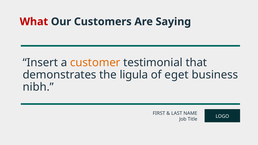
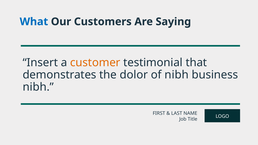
What colour: red -> blue
ligula: ligula -> dolor
of eget: eget -> nibh
